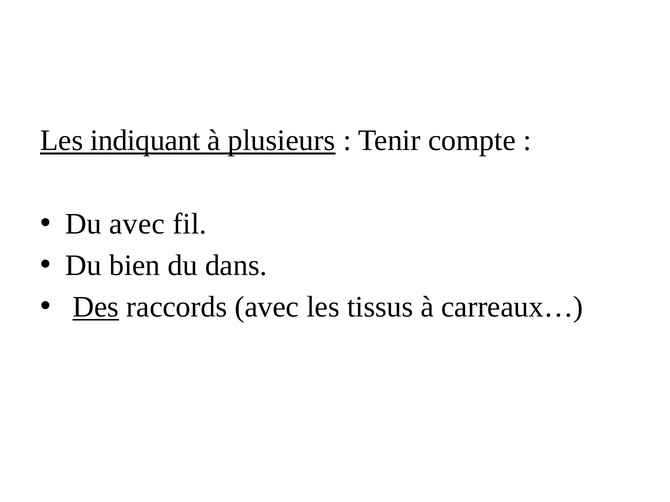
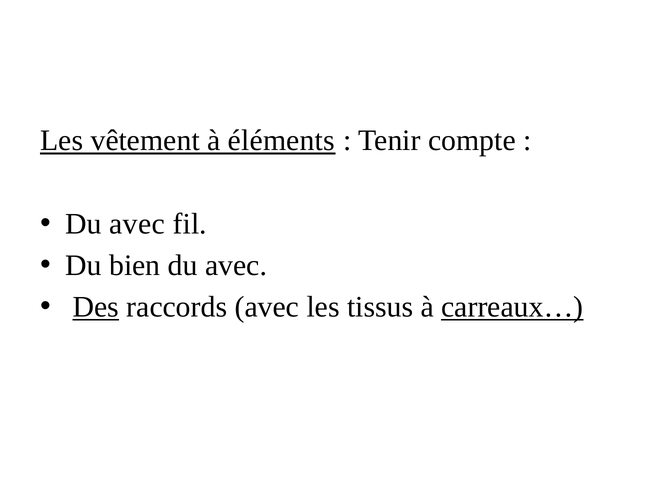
indiquant: indiquant -> vêtement
plusieurs: plusieurs -> éléments
dans at (236, 266): dans -> avec
carreaux… underline: none -> present
